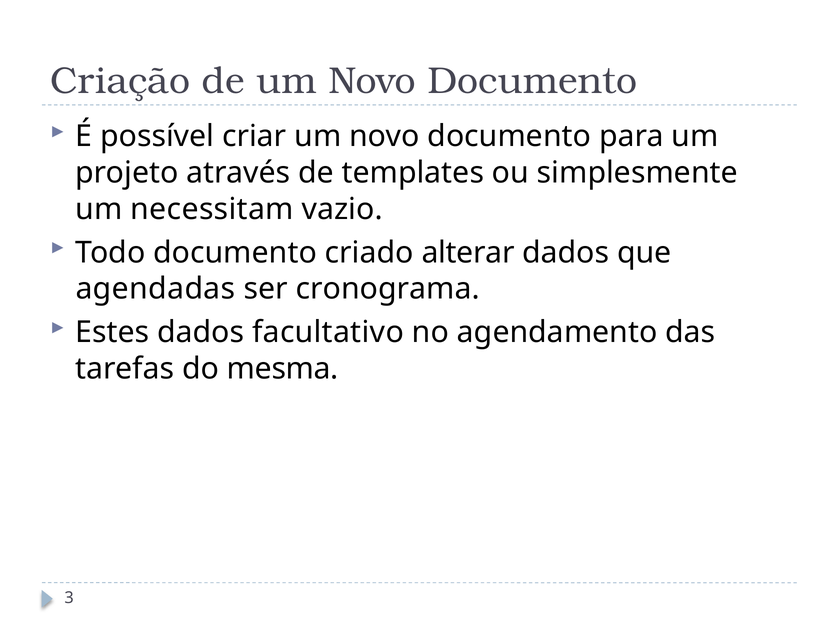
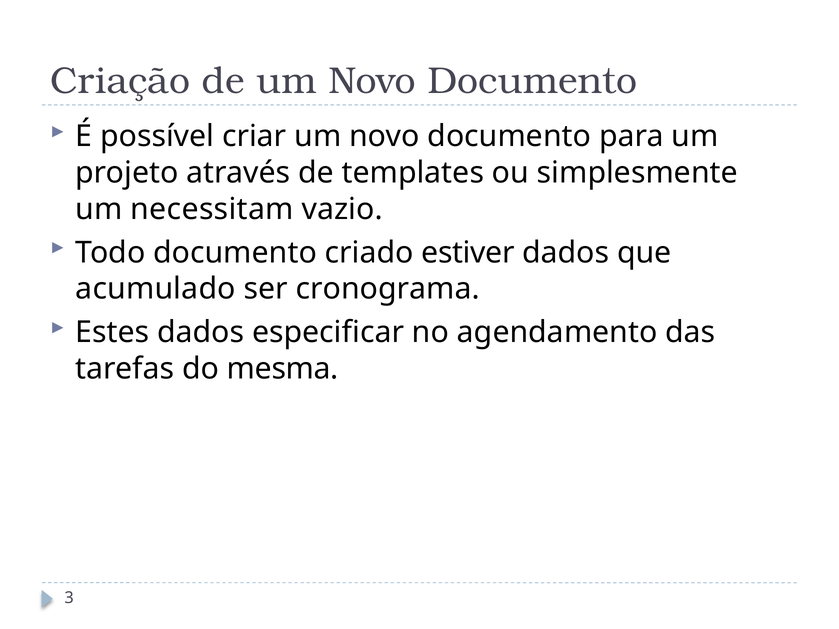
alterar: alterar -> estiver
agendadas: agendadas -> acumulado
facultativo: facultativo -> especificar
